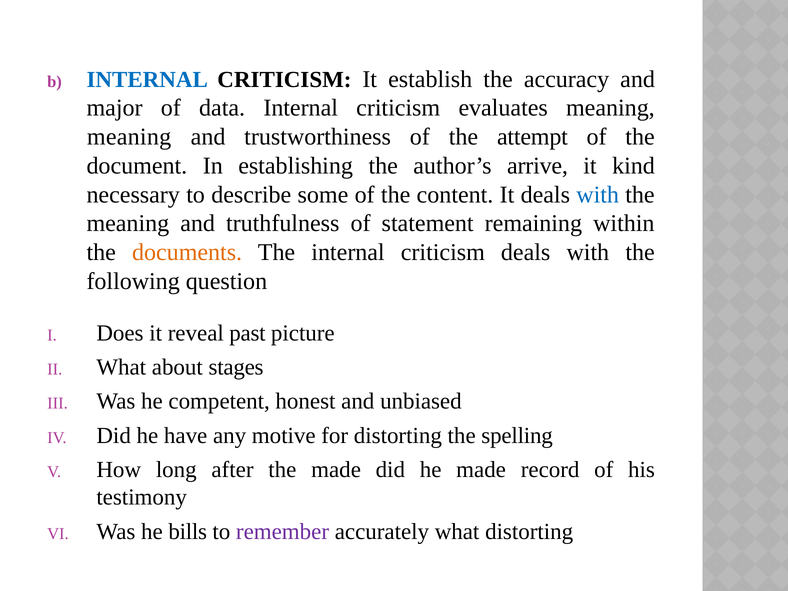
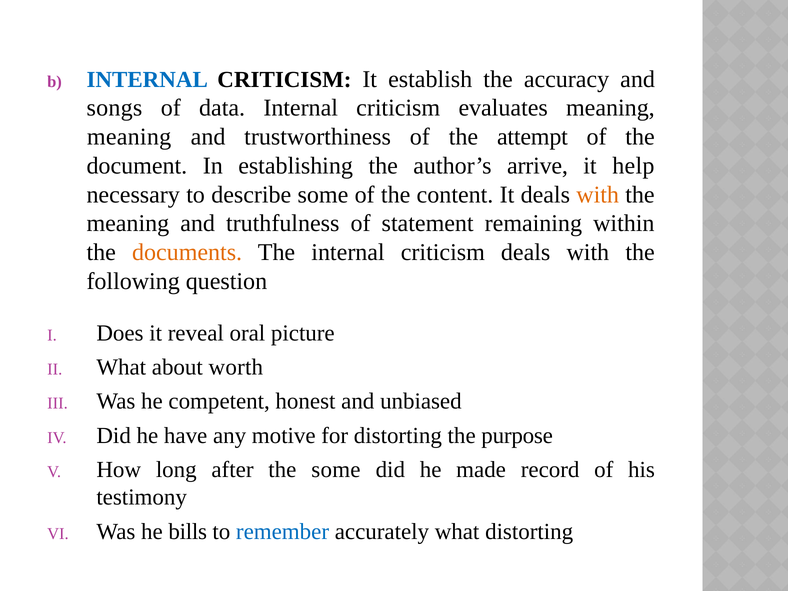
major: major -> songs
kind: kind -> help
with at (598, 195) colour: blue -> orange
past: past -> oral
stages: stages -> worth
spelling: spelling -> purpose
the made: made -> some
remember colour: purple -> blue
